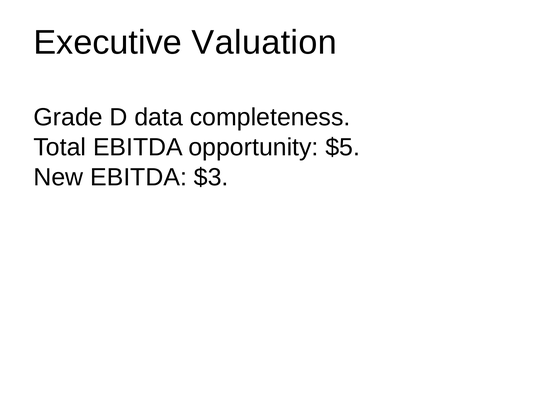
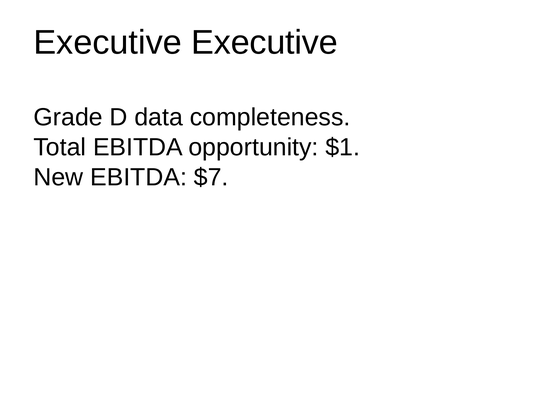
Executive Valuation: Valuation -> Executive
$5: $5 -> $1
$3: $3 -> $7
